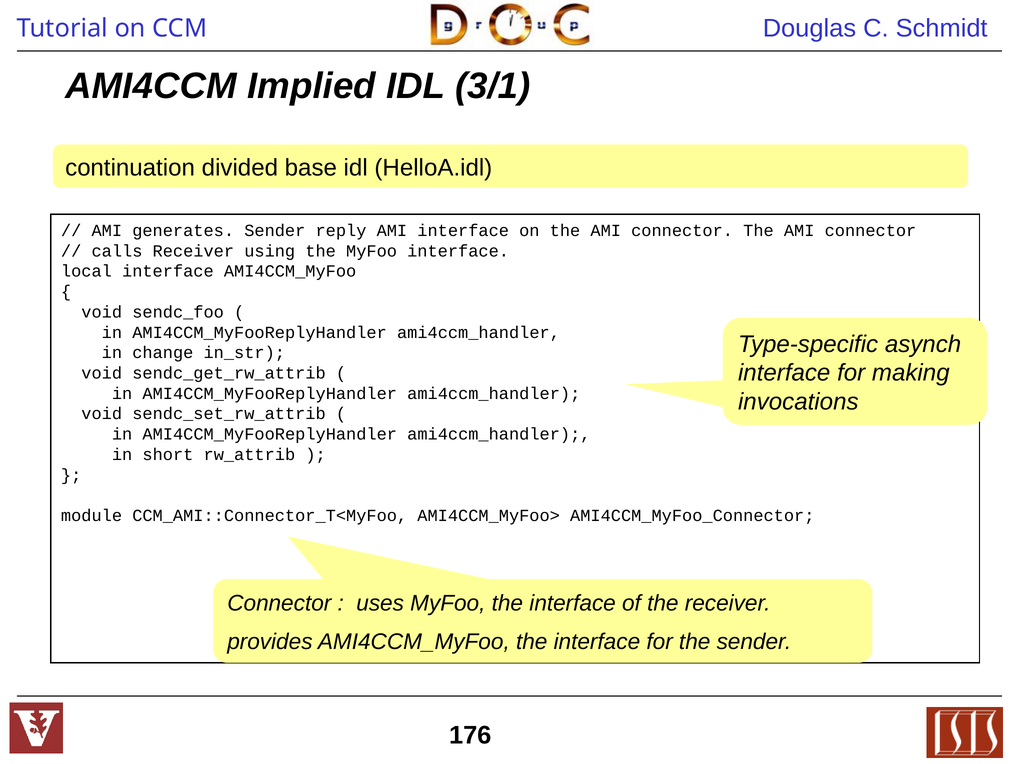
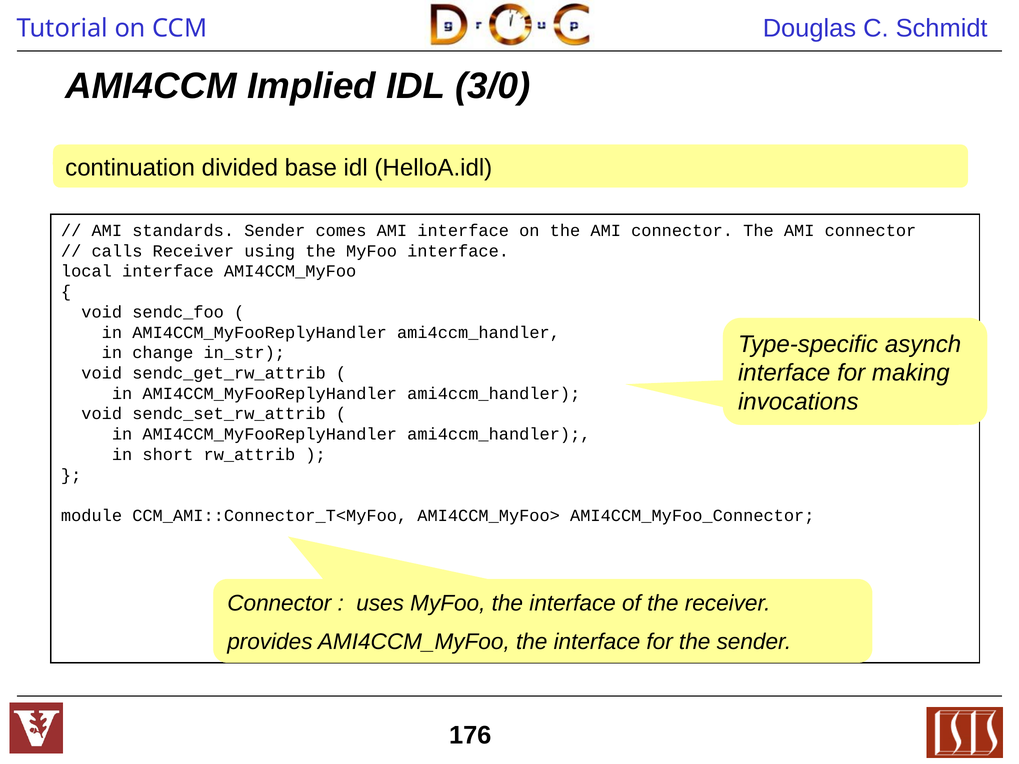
3/1: 3/1 -> 3/0
generates: generates -> standards
reply: reply -> comes
